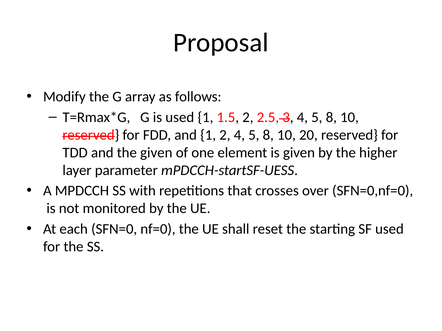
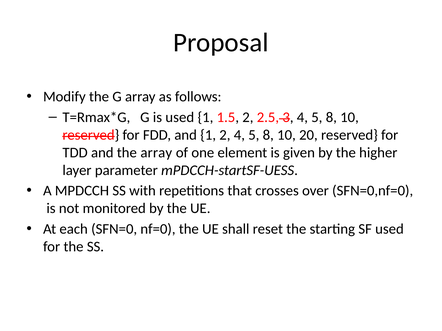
the given: given -> array
